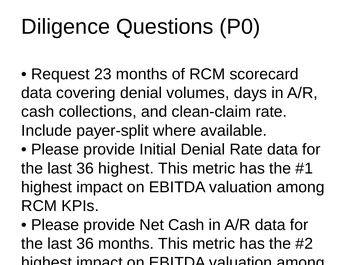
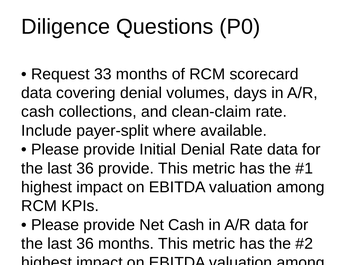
23: 23 -> 33
36 highest: highest -> provide
